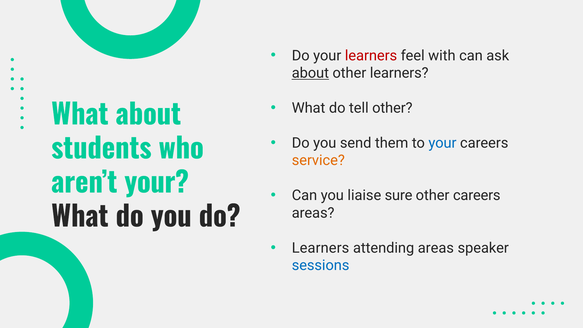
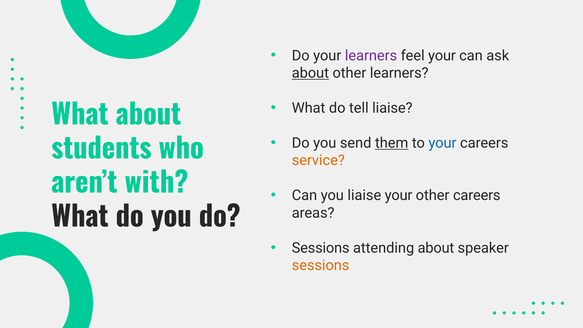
learners at (371, 56) colour: red -> purple
feel with: with -> your
tell other: other -> liaise
them underline: none -> present
aren’t your: your -> with
liaise sure: sure -> your
Learners at (320, 248): Learners -> Sessions
attending areas: areas -> about
sessions at (321, 265) colour: blue -> orange
